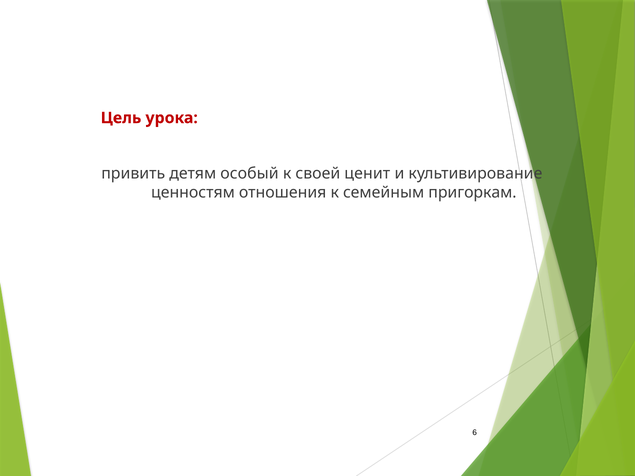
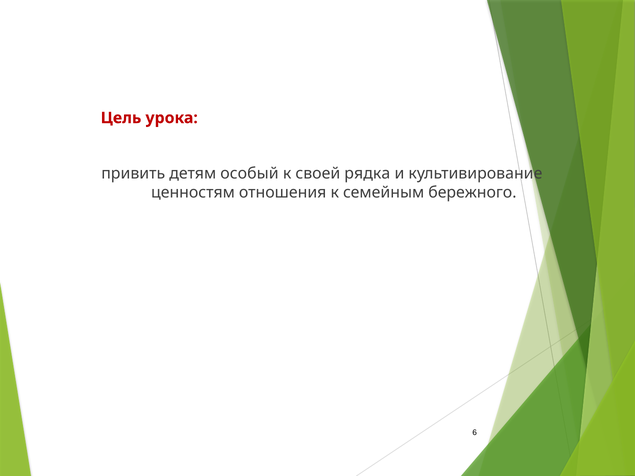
ценит: ценит -> рядка
пригоркам: пригоркам -> бережного
